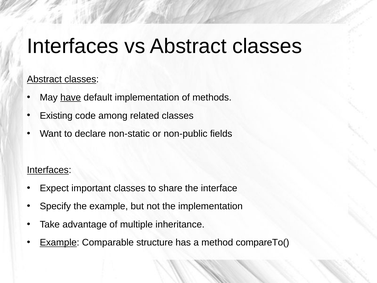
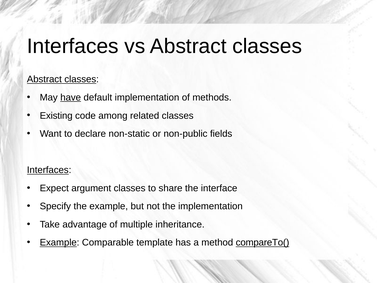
important: important -> argument
structure: structure -> template
compareTo( underline: none -> present
